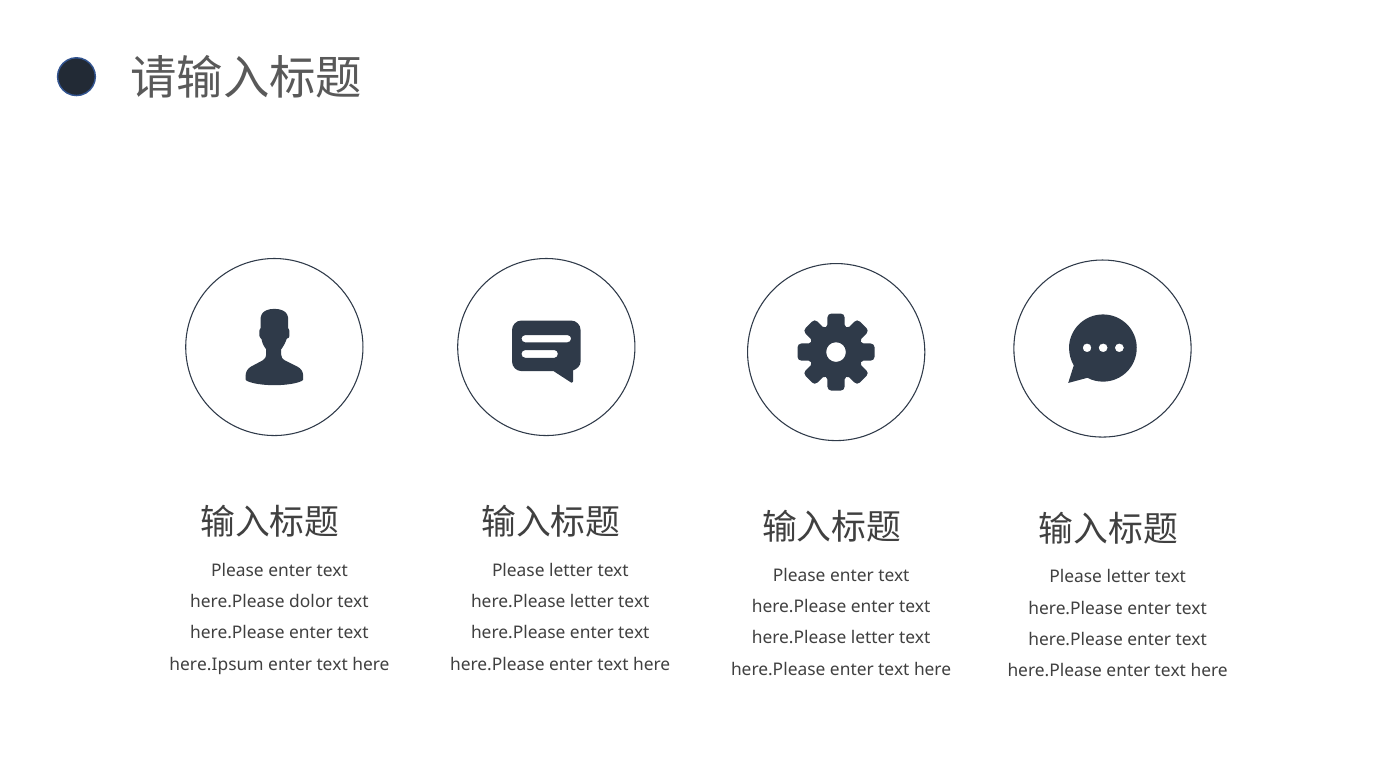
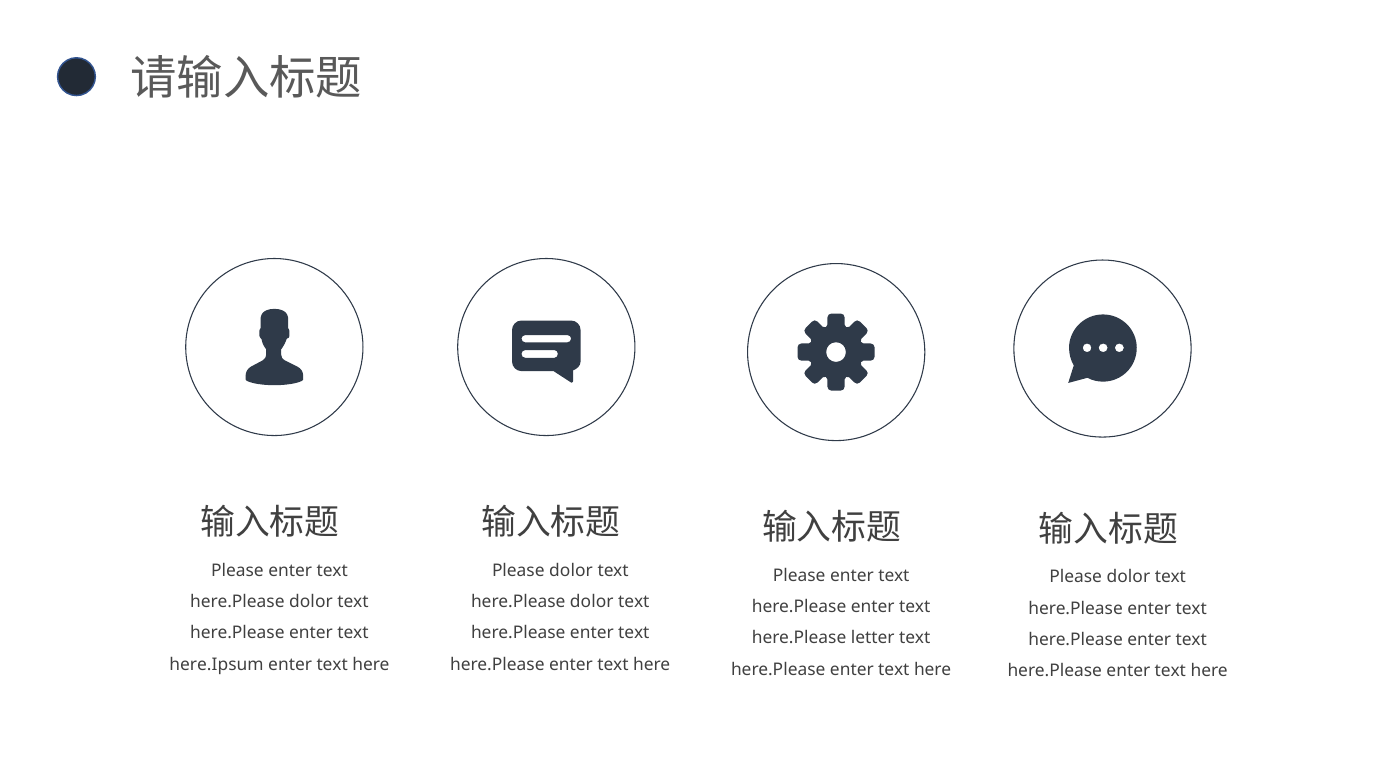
letter at (571, 570): letter -> dolor
letter at (1128, 577): letter -> dolor
letter at (592, 602): letter -> dolor
